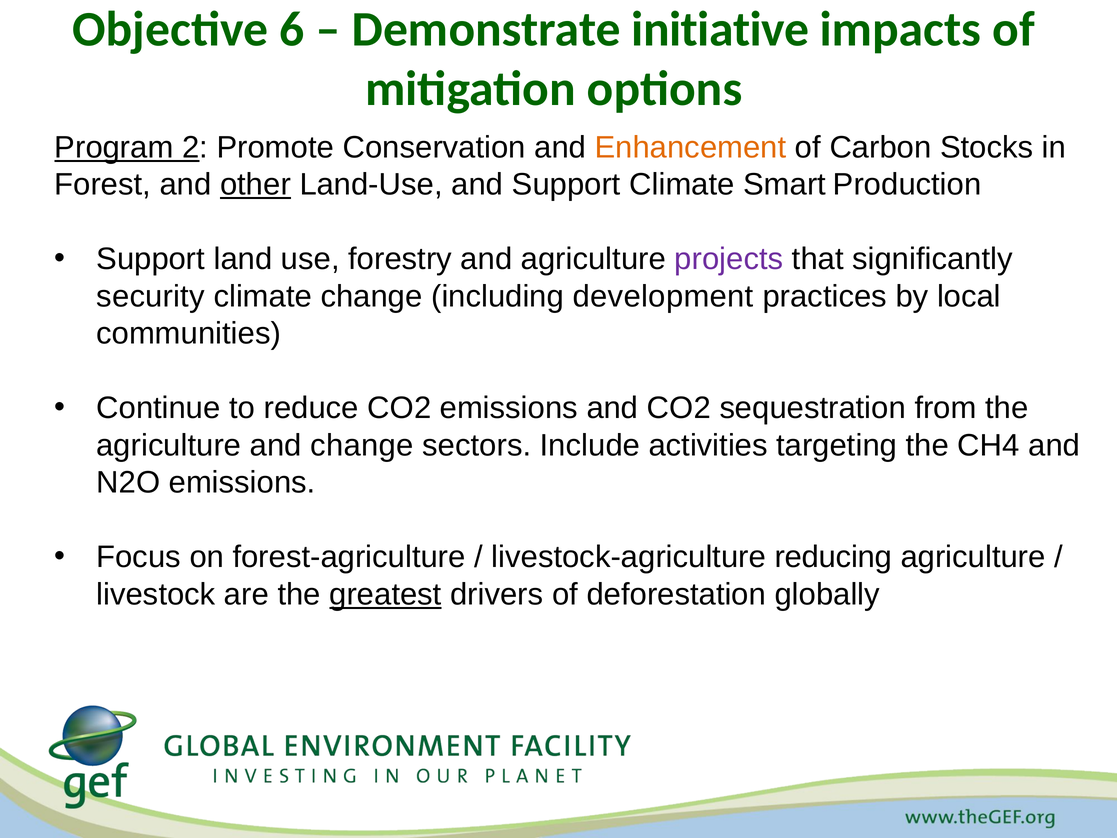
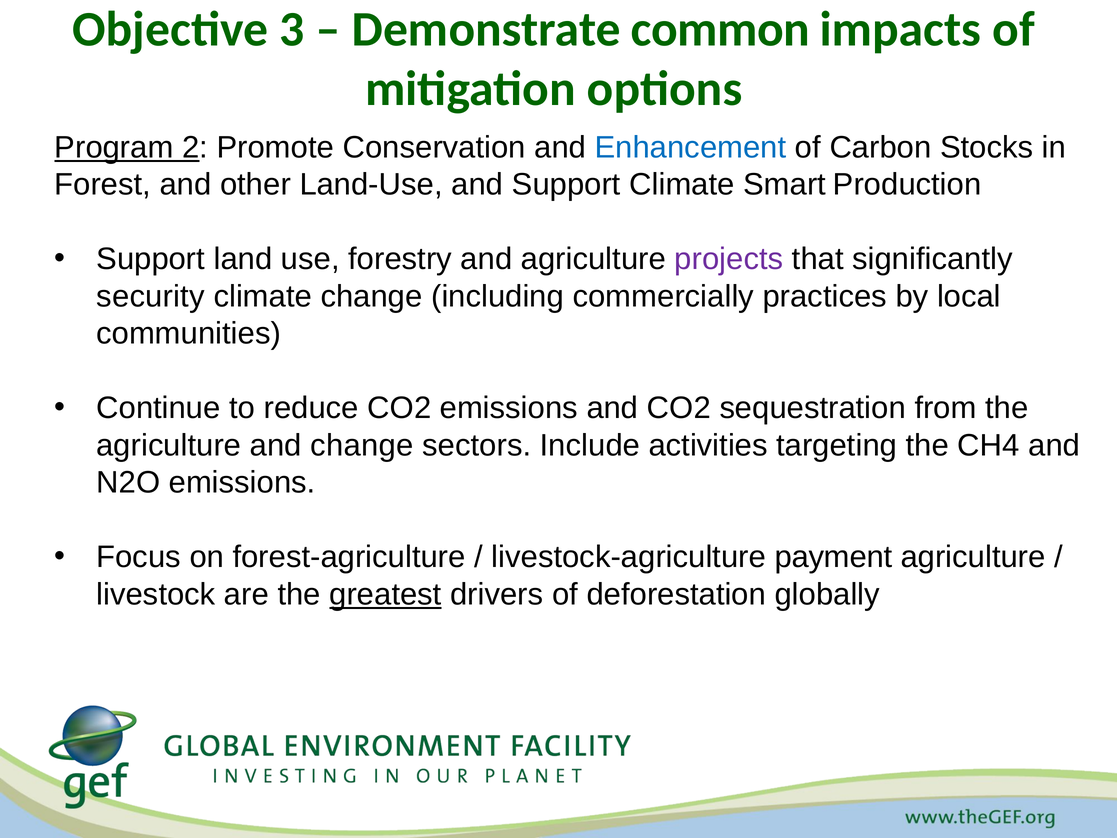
6: 6 -> 3
initiative: initiative -> common
Enhancement colour: orange -> blue
other underline: present -> none
development: development -> commercially
reducing: reducing -> payment
